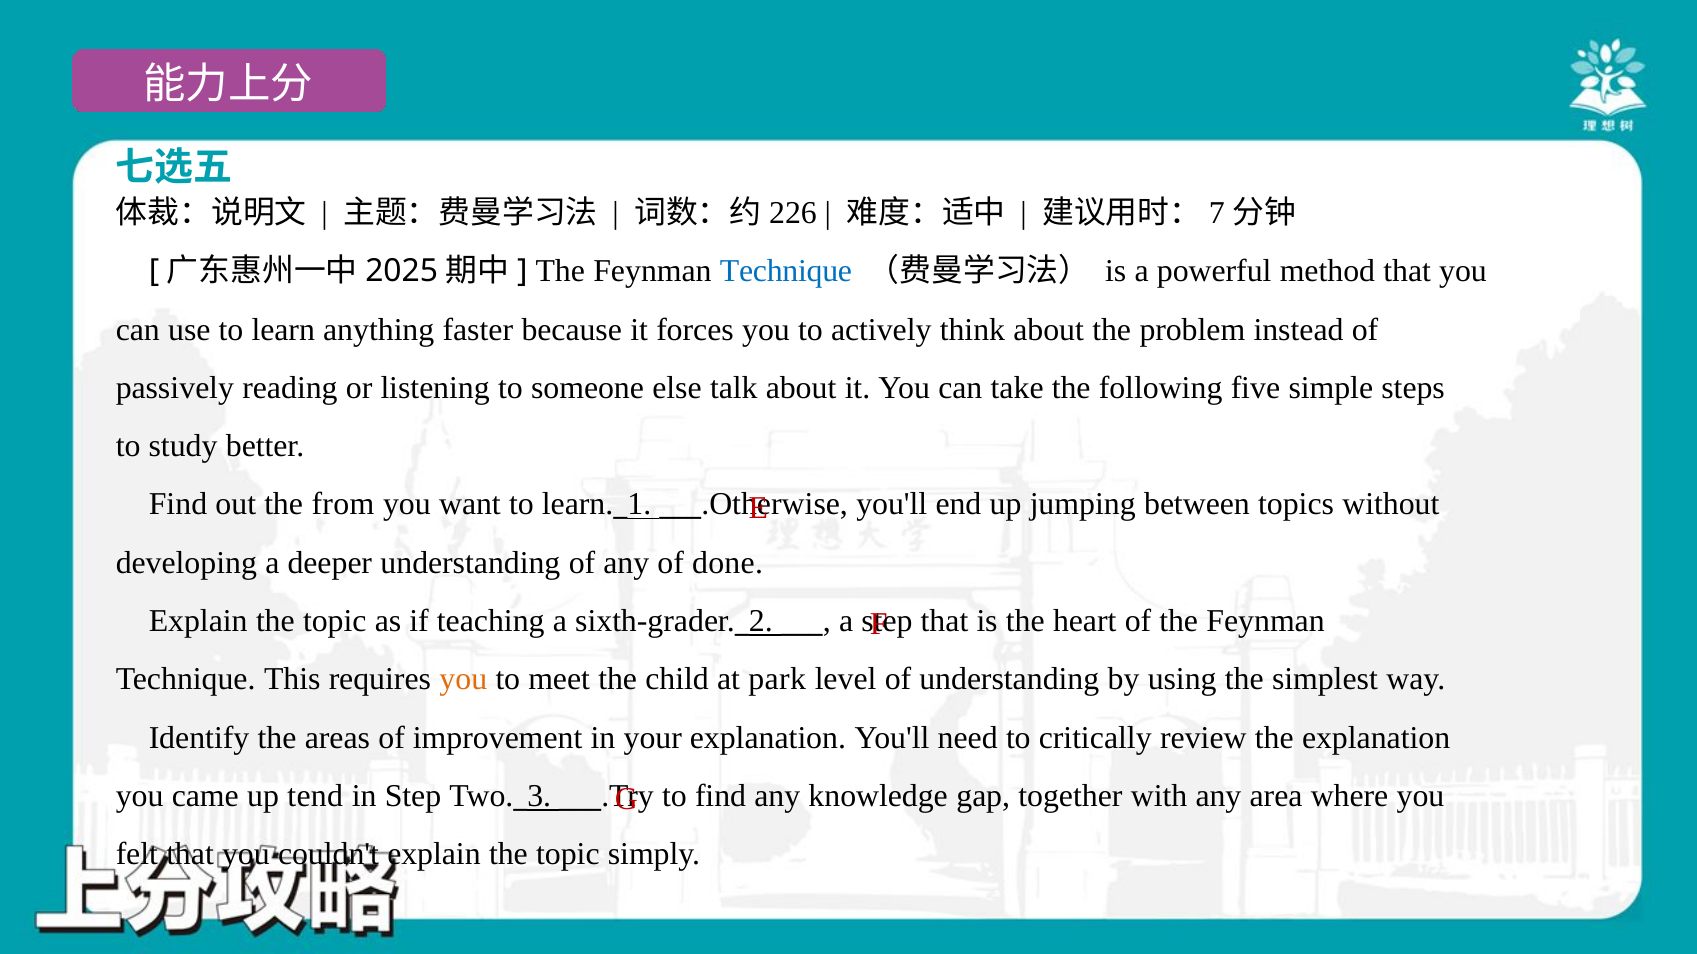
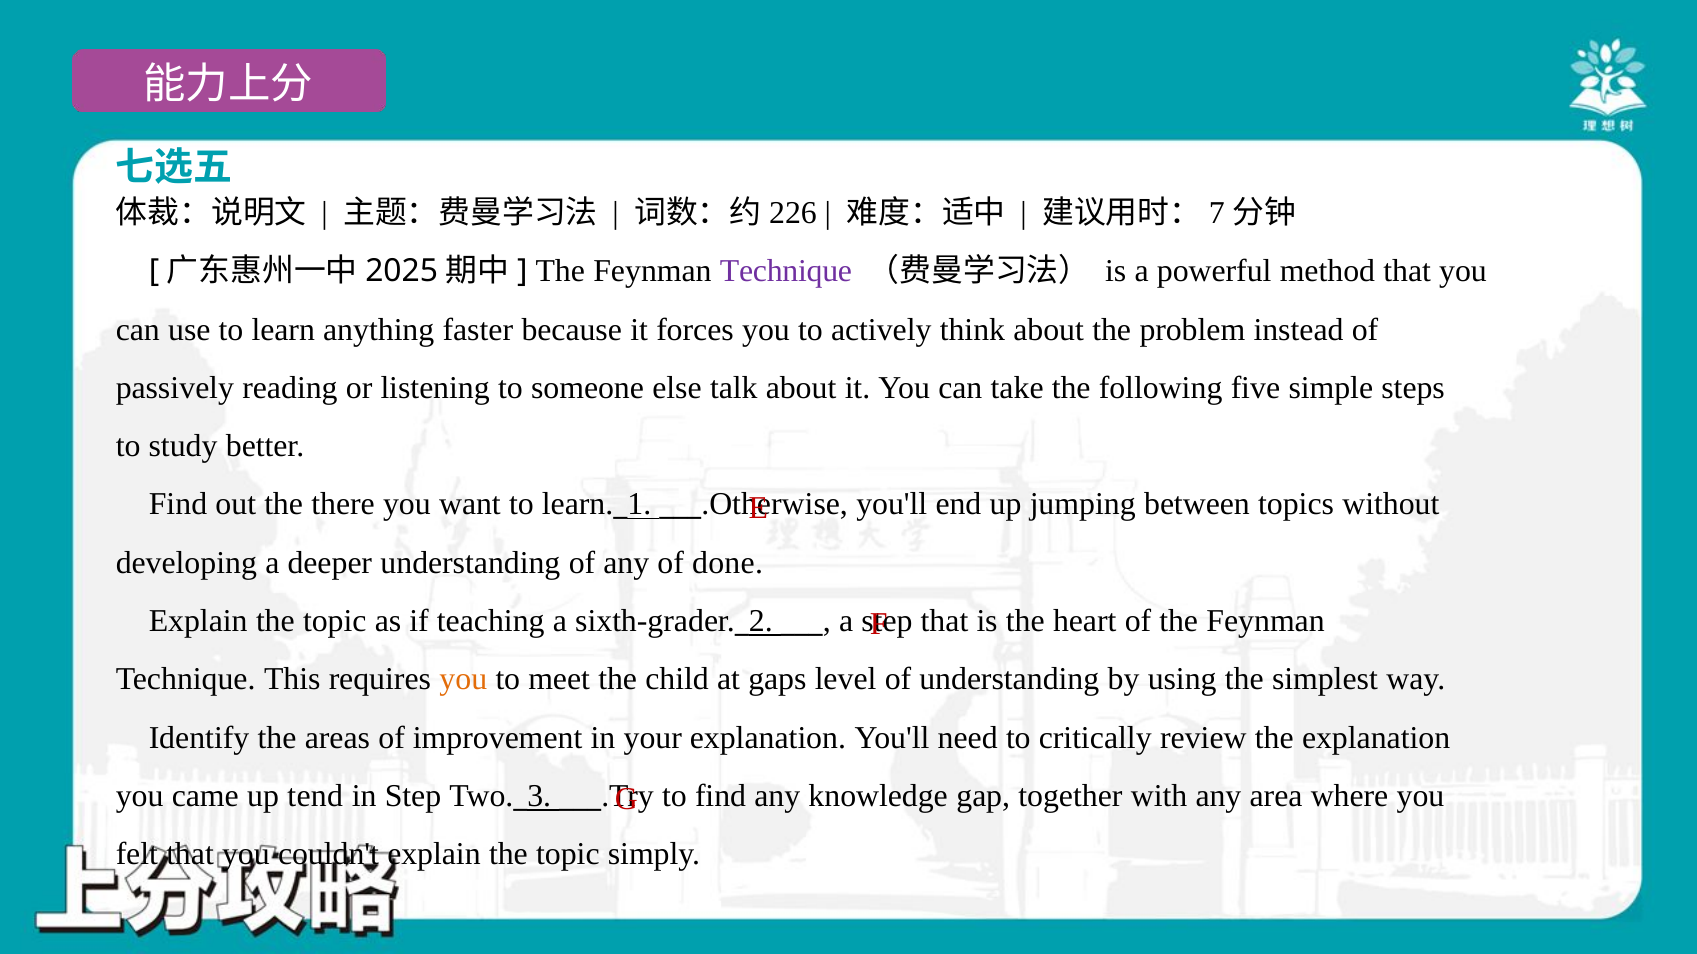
Technique at (786, 271) colour: blue -> purple
from: from -> there
park: park -> gaps
